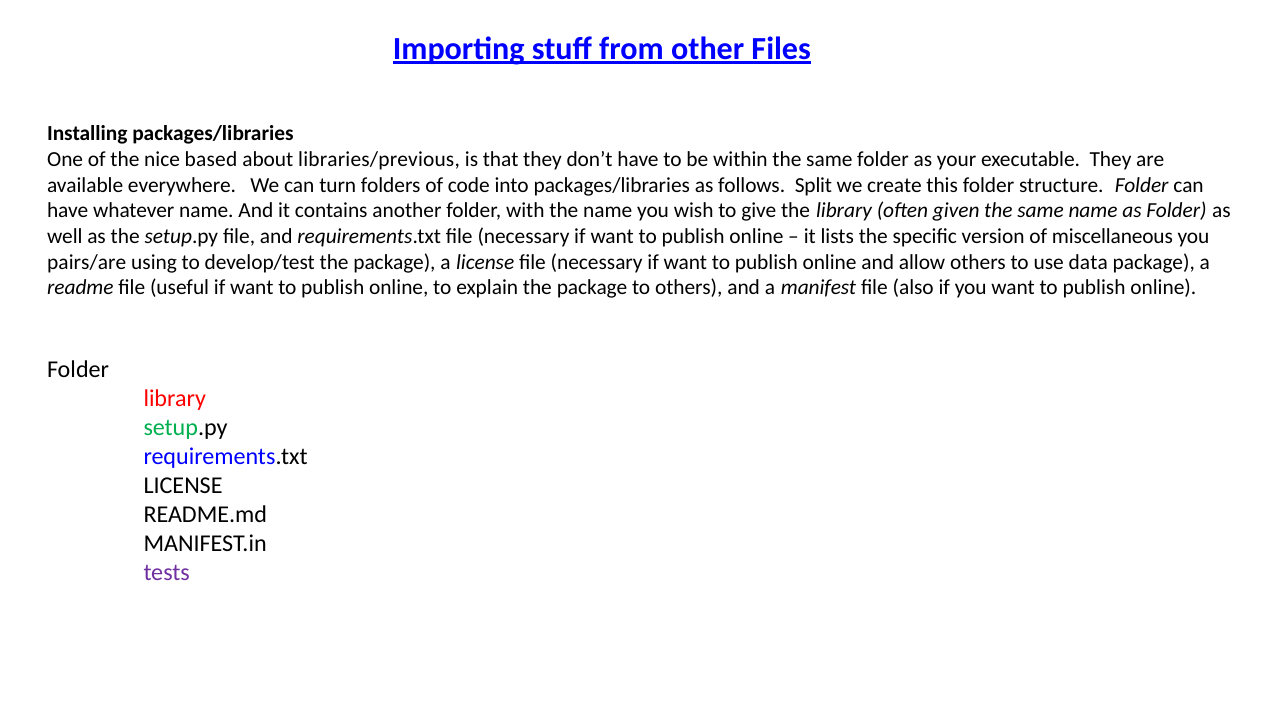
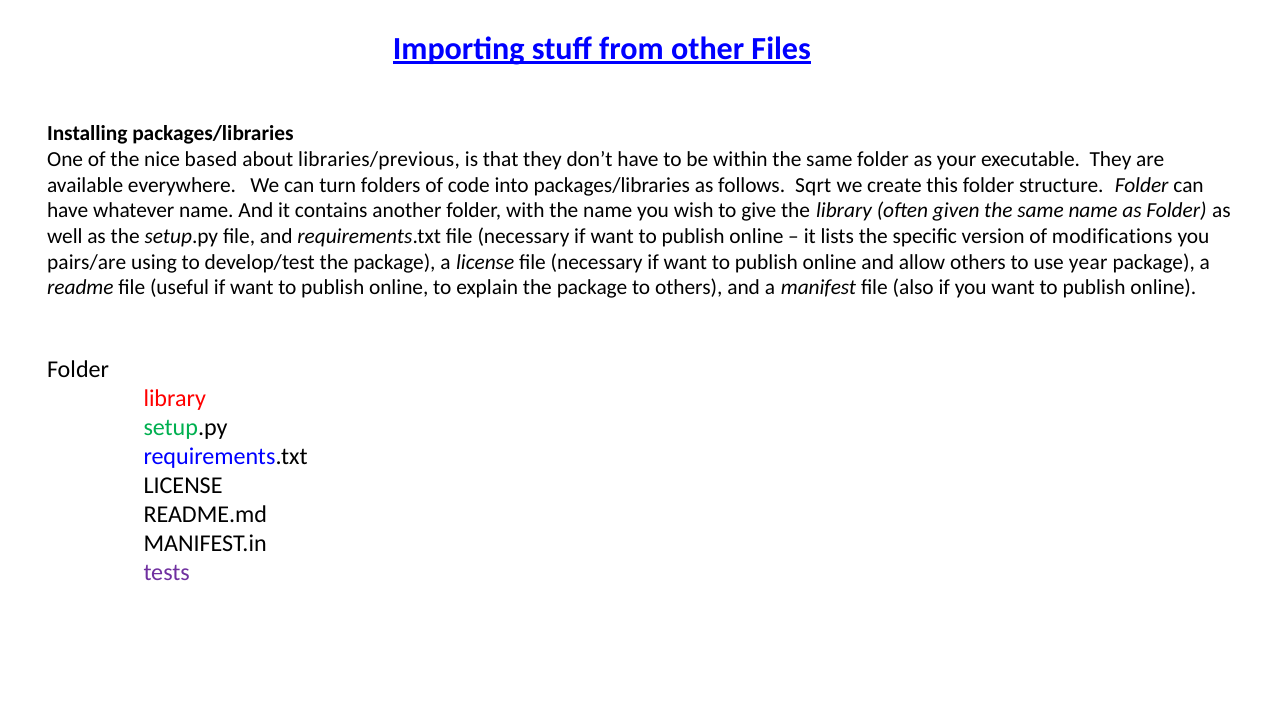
Split: Split -> Sqrt
miscellaneous: miscellaneous -> modifications
data: data -> year
